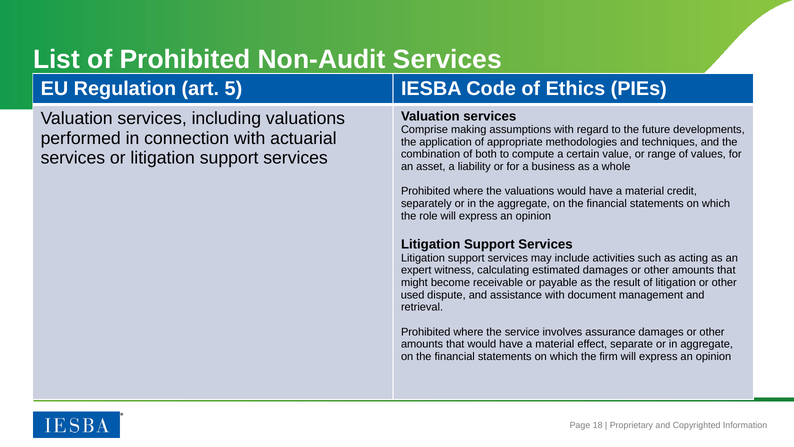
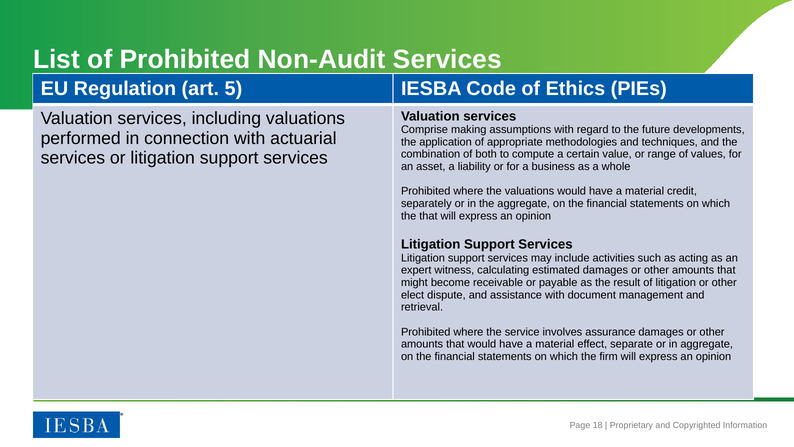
the role: role -> that
used: used -> elect
